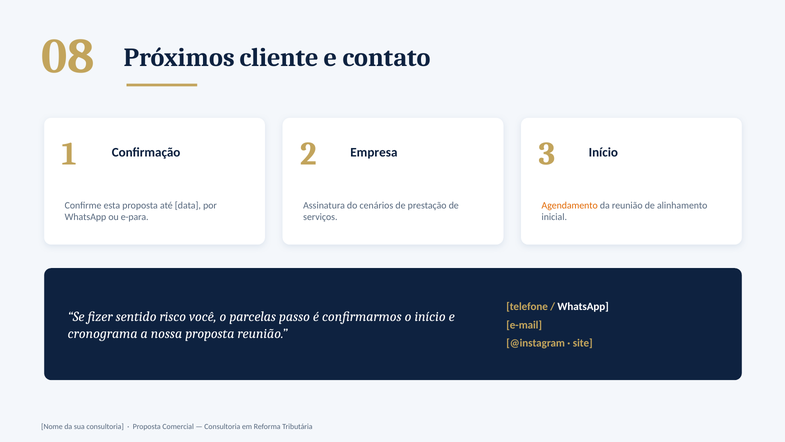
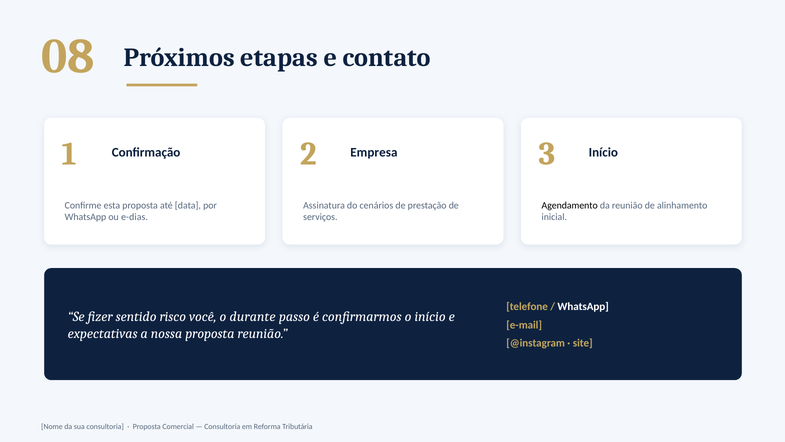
cliente: cliente -> etapas
Agendamento colour: orange -> black
e-para: e-para -> e-dias
parcelas: parcelas -> durante
cronograma: cronograma -> expectativas
